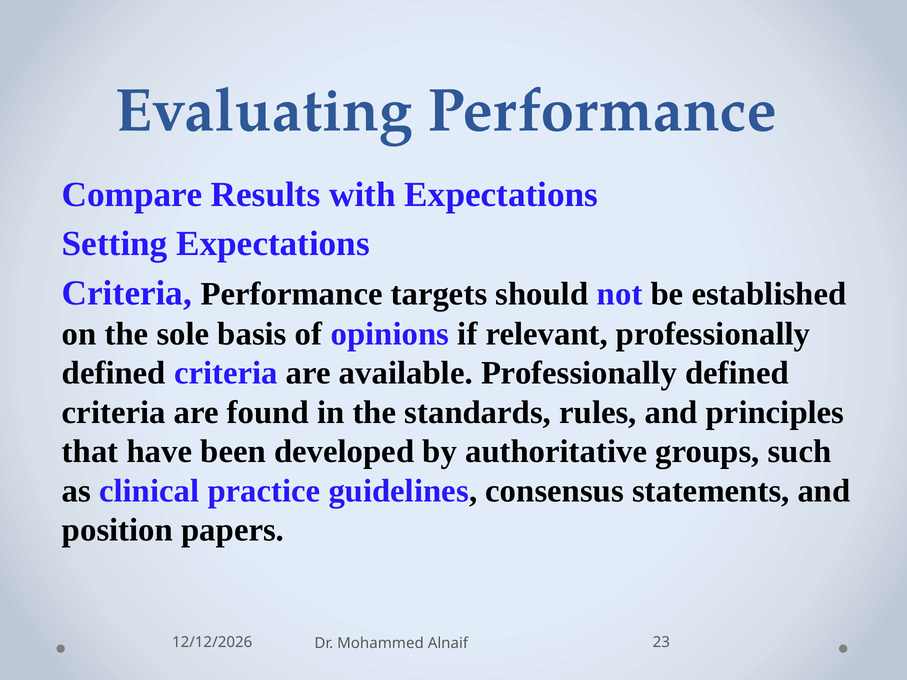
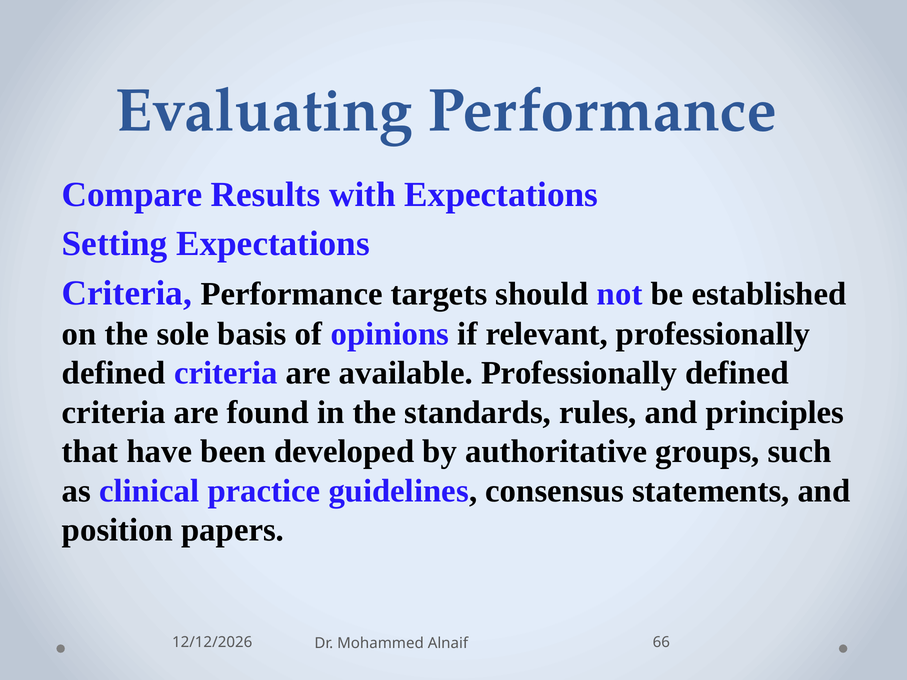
23: 23 -> 66
